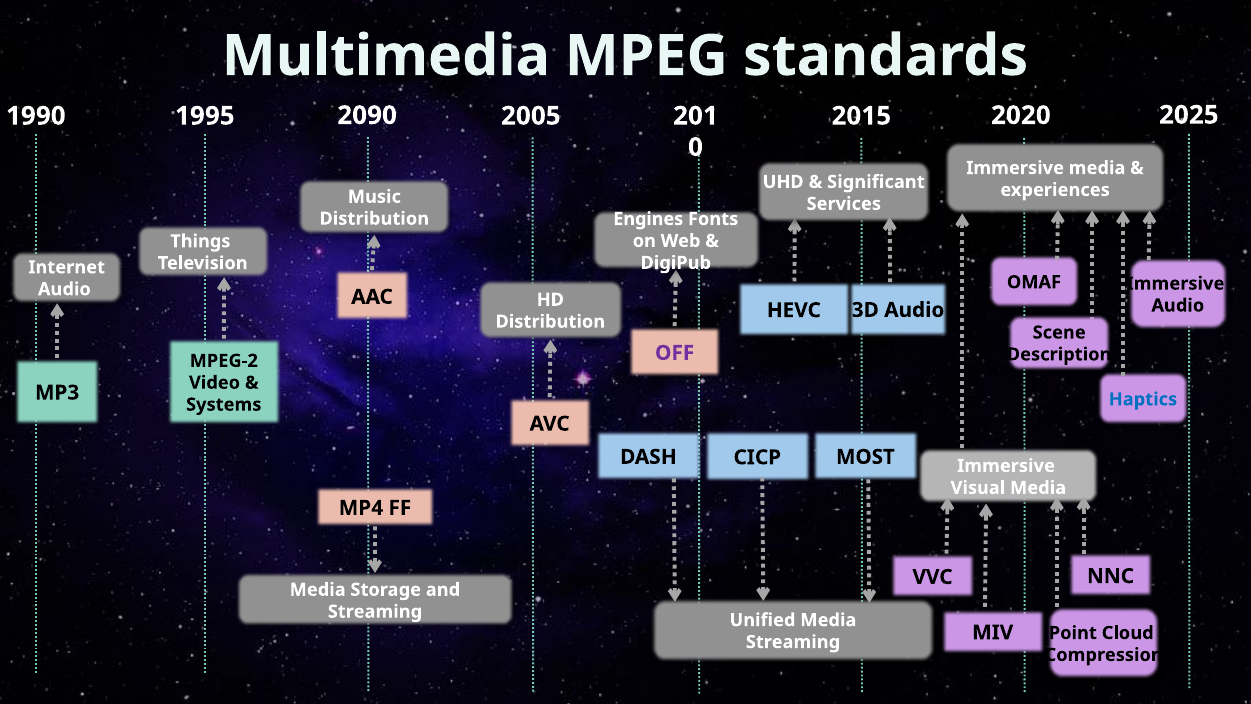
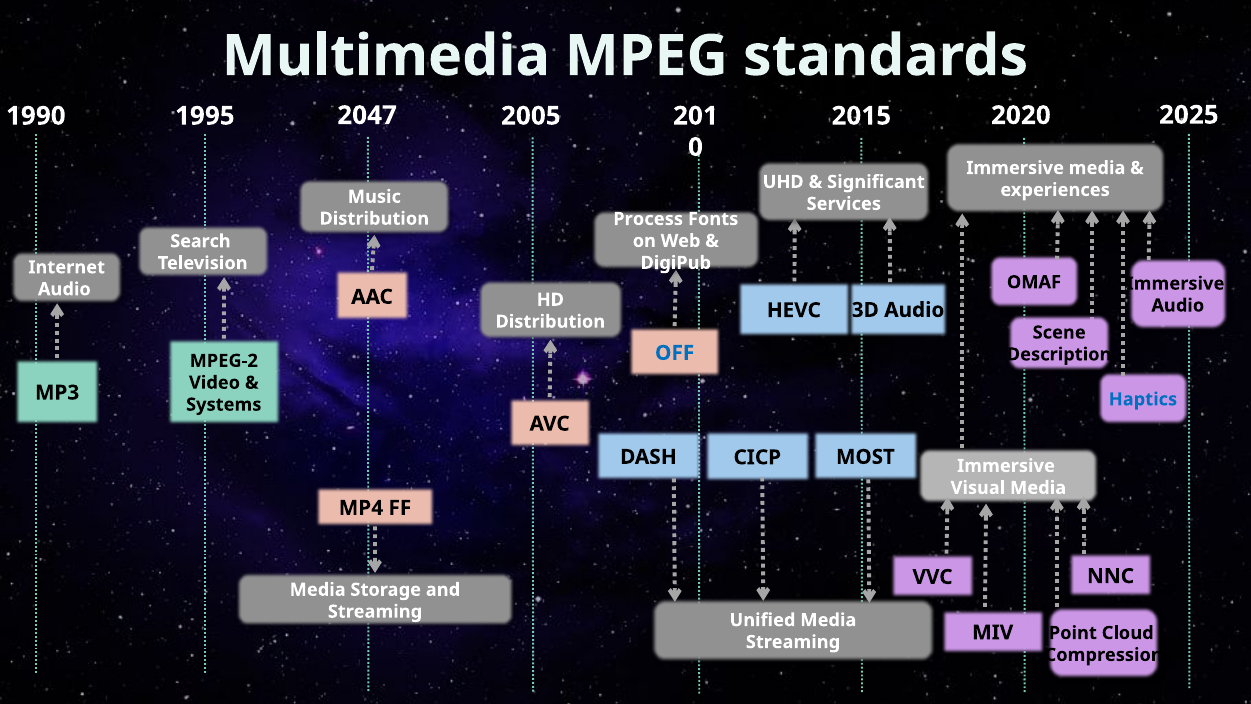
2090: 2090 -> 2047
Engines: Engines -> Process
Things: Things -> Search
OFF colour: purple -> blue
